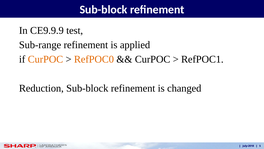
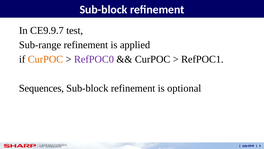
CE9.9.9: CE9.9.9 -> CE9.9.7
RefPOC0 colour: orange -> purple
Reduction: Reduction -> Sequences
changed: changed -> optional
